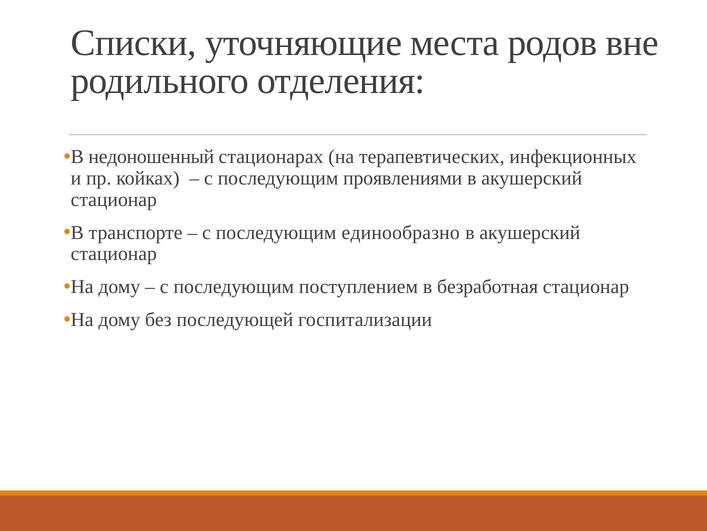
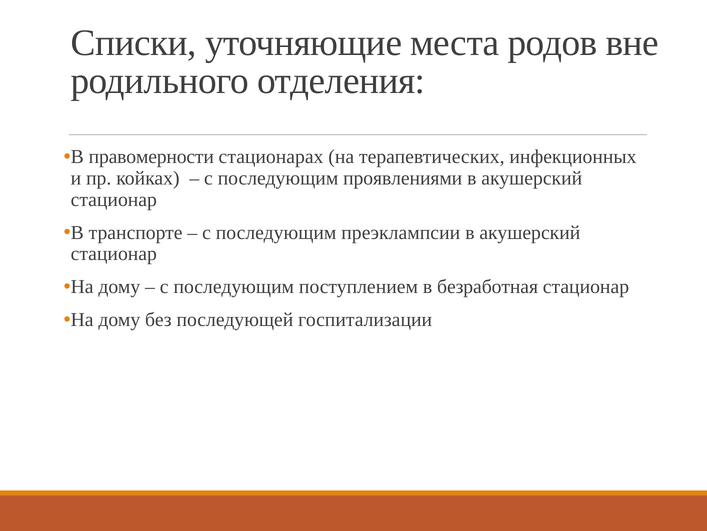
недоношенный: недоношенный -> правомерности
единообразно: единообразно -> преэклампсии
